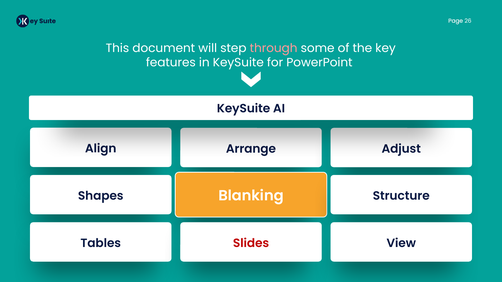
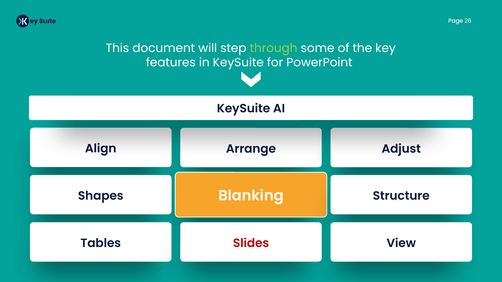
through colour: pink -> light green
